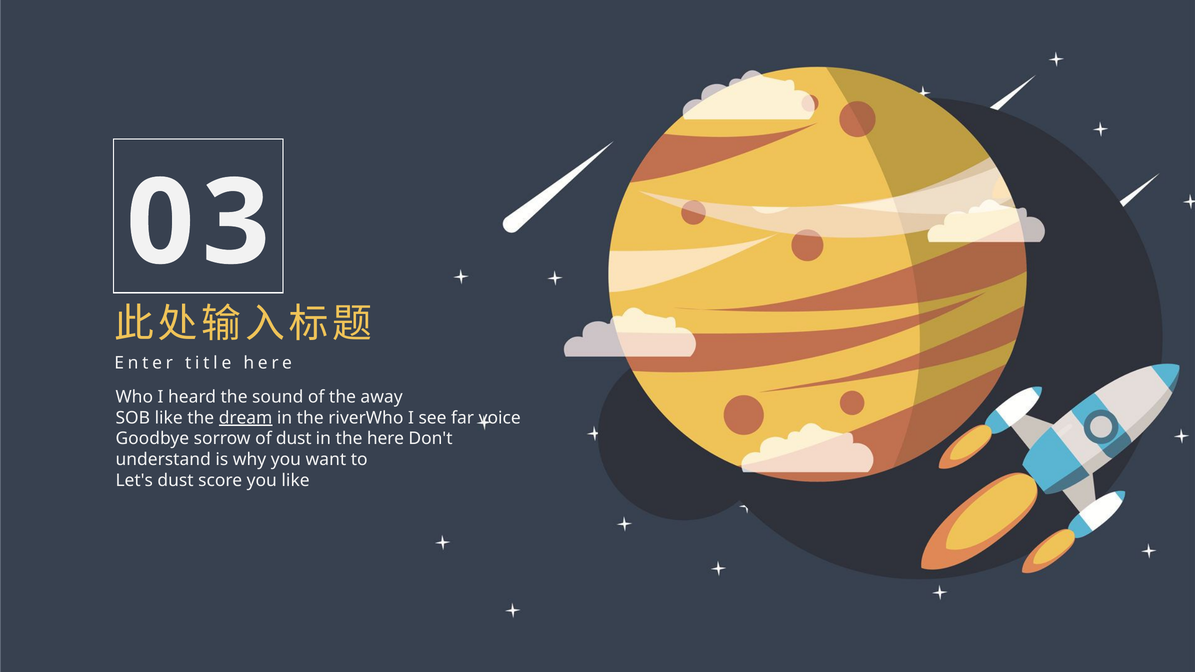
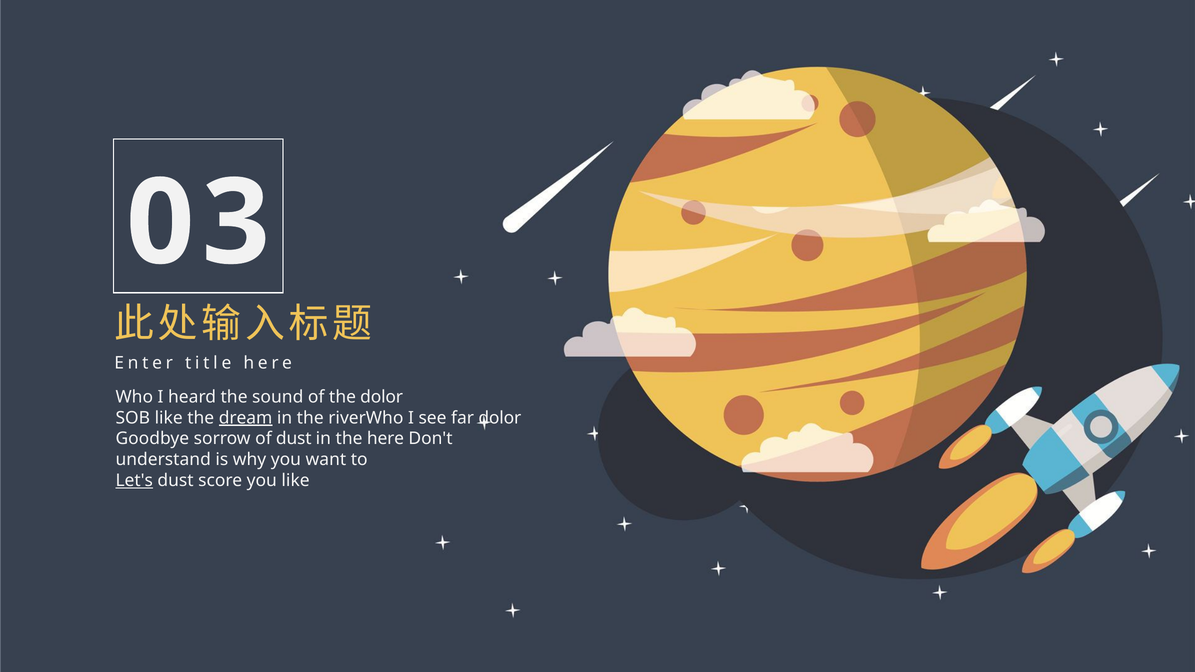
the away: away -> dolor
far voice: voice -> dolor
Let's underline: none -> present
